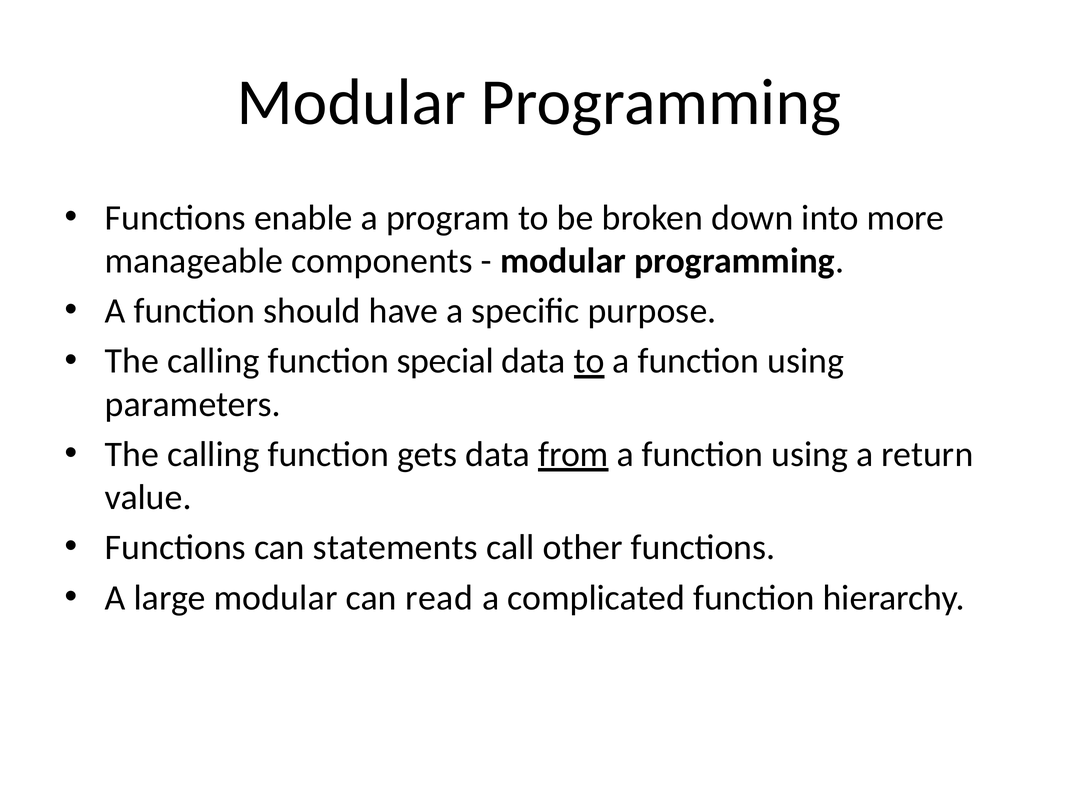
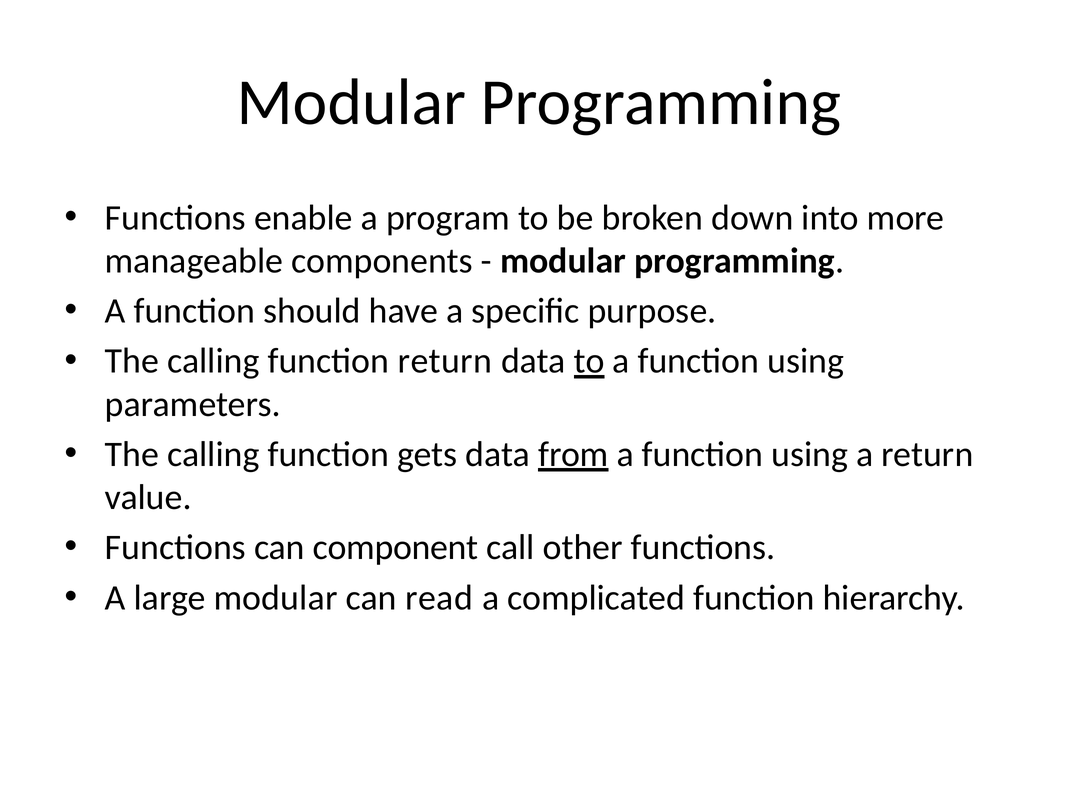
function special: special -> return
statements: statements -> component
